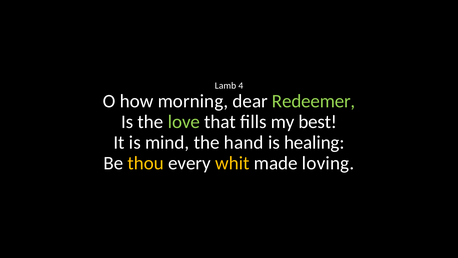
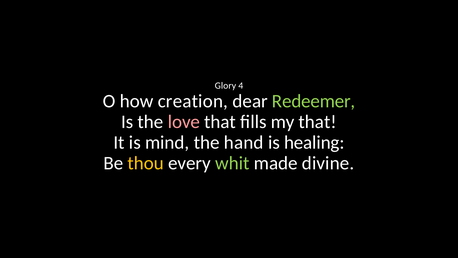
Lamb: Lamb -> Glory
morning: morning -> creation
love colour: light green -> pink
my best: best -> that
whit colour: yellow -> light green
loving: loving -> divine
